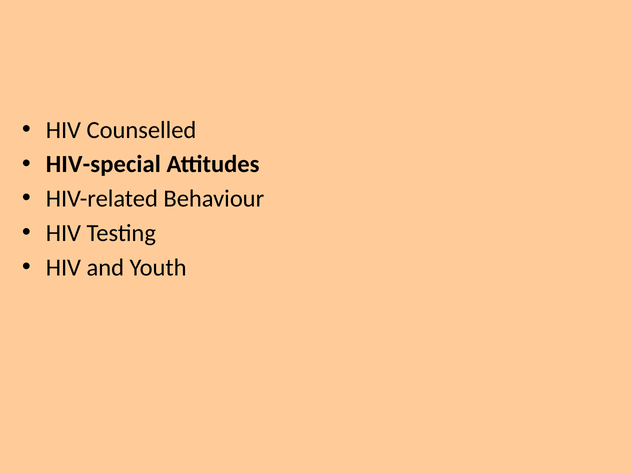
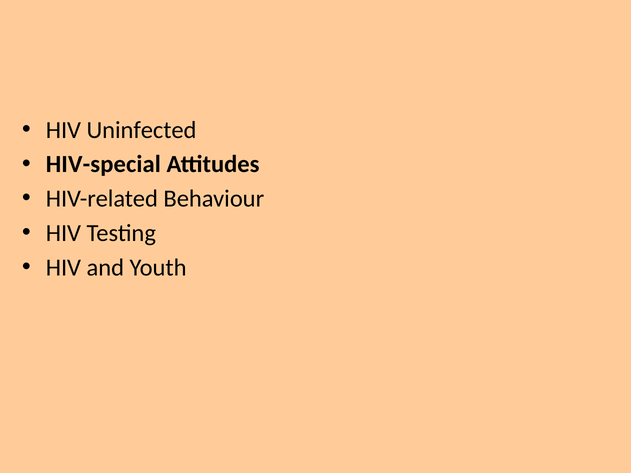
Counselled: Counselled -> Uninfected
